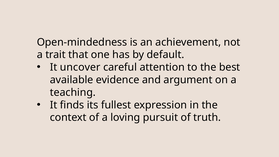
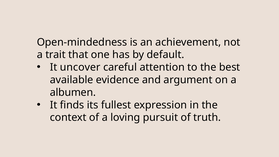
teaching: teaching -> albumen
